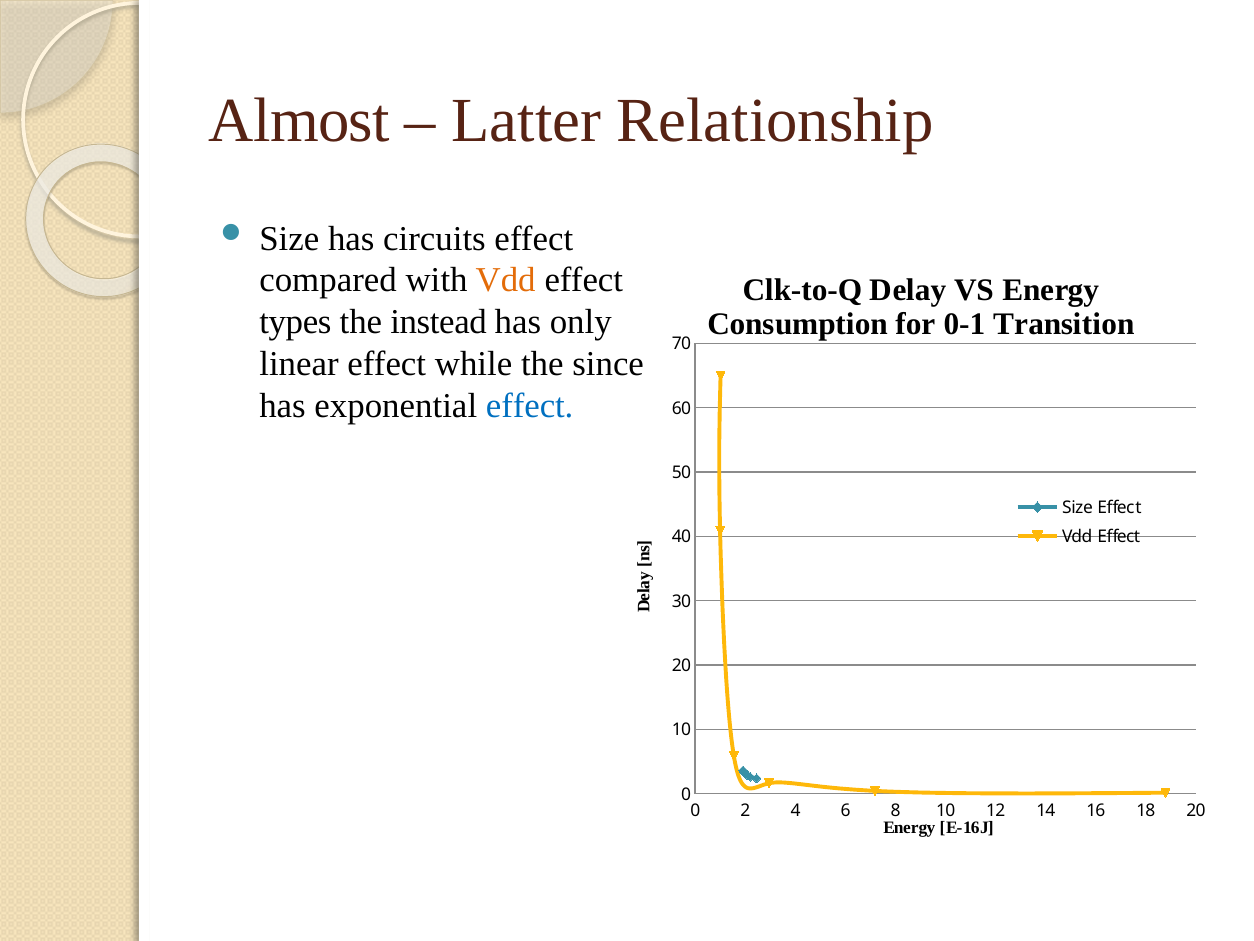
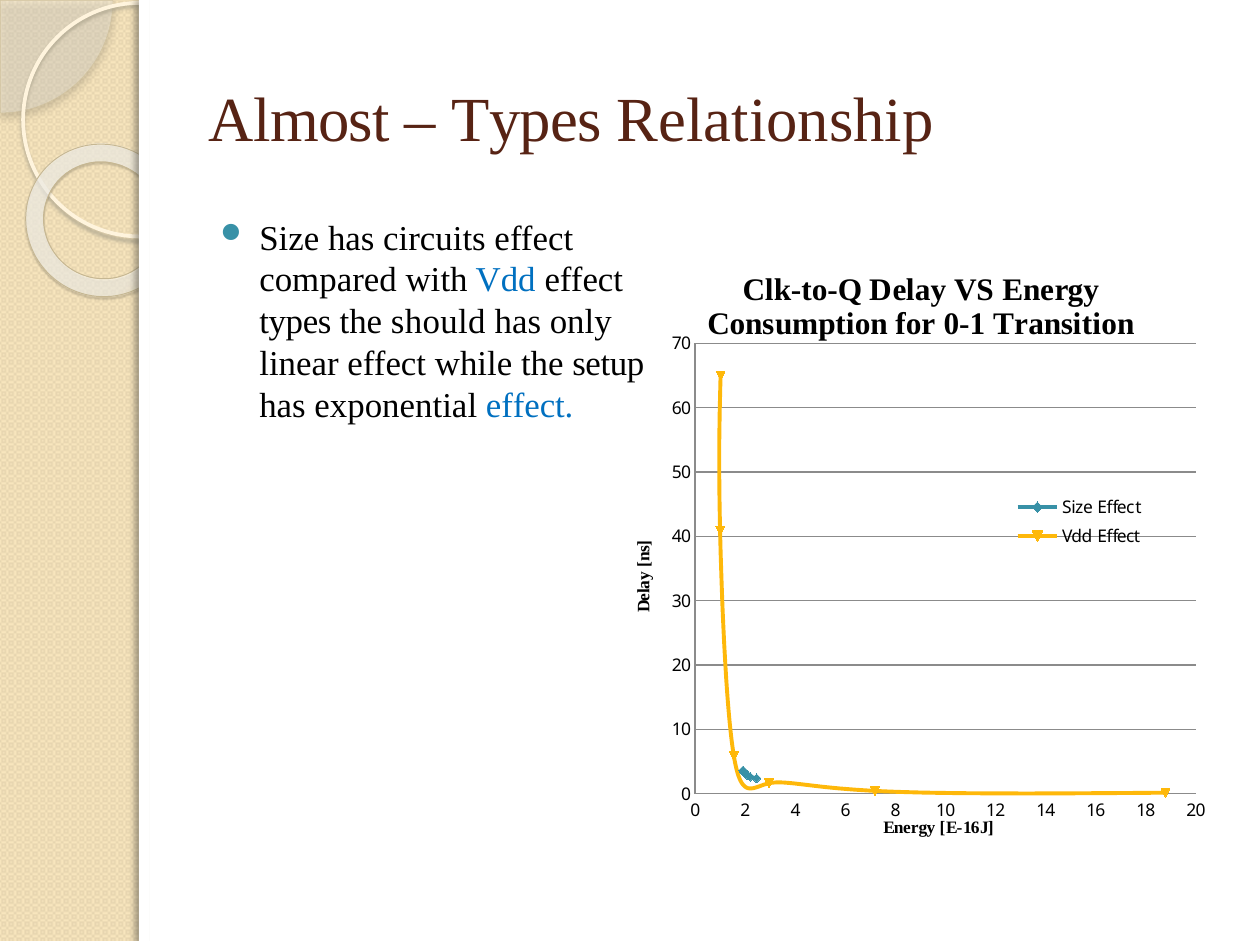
Latter at (526, 120): Latter -> Types
Vdd at (506, 280) colour: orange -> blue
instead: instead -> should
since: since -> setup
